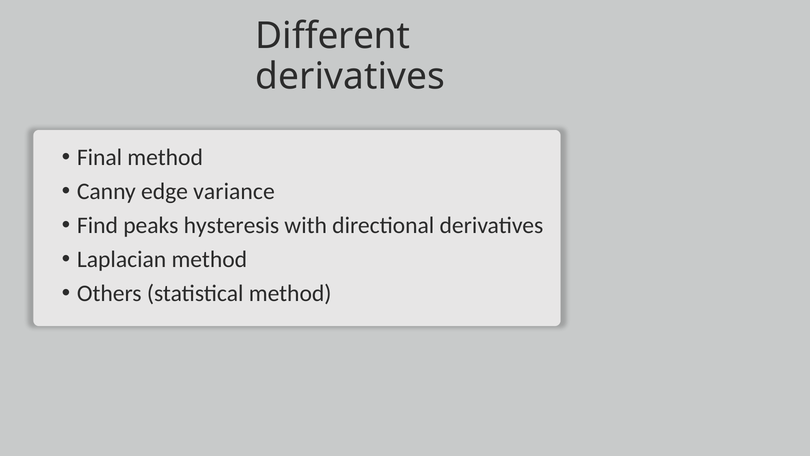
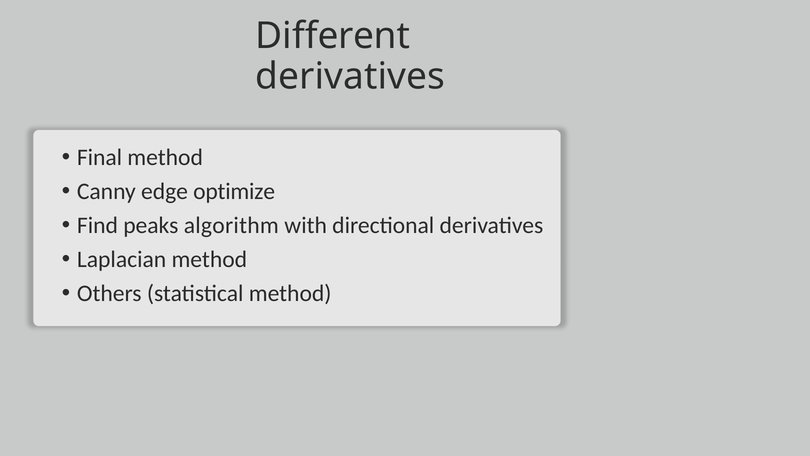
variance: variance -> optimize
hysteresis: hysteresis -> algorithm
